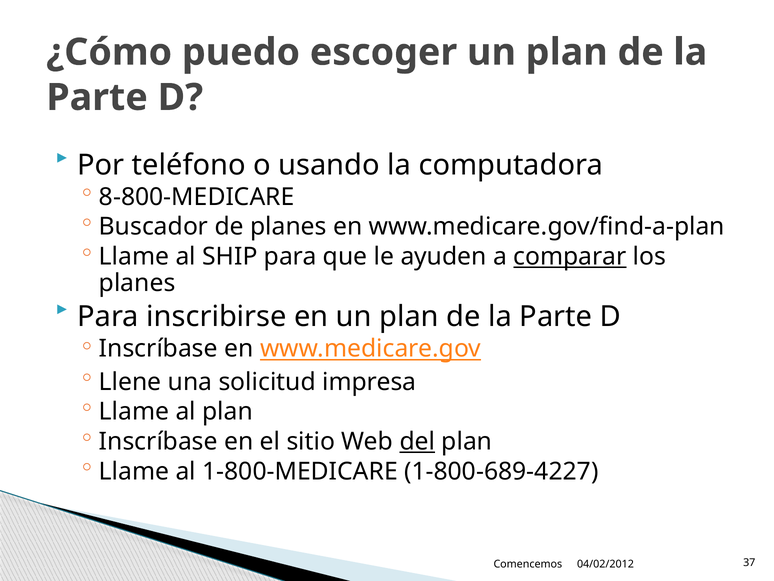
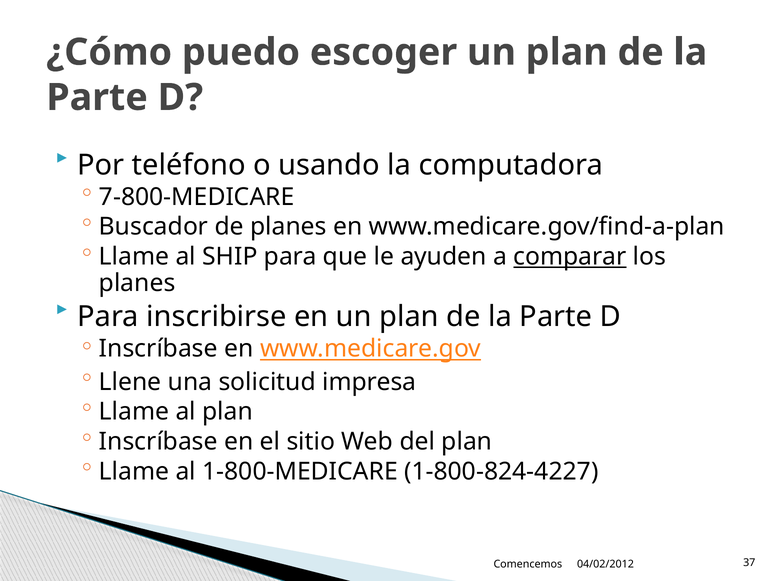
8-800-MEDICARE: 8-800-MEDICARE -> 7-800-MEDICARE
del underline: present -> none
1-800-689-4227: 1-800-689-4227 -> 1-800-824-4227
